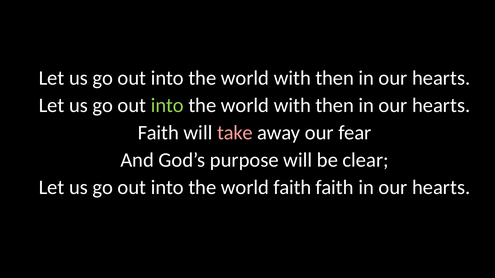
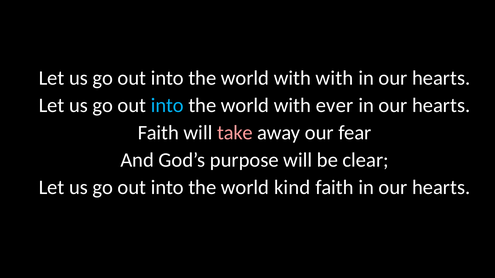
then at (335, 78): then -> with
into at (167, 105) colour: light green -> light blue
then at (335, 105): then -> ever
world faith: faith -> kind
